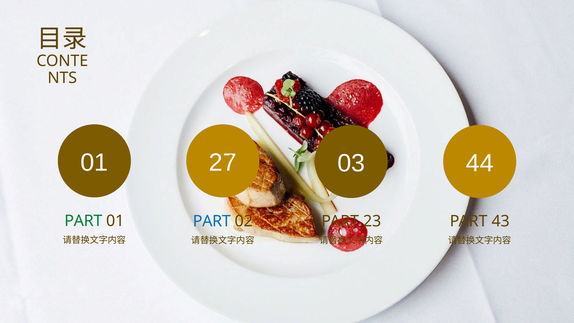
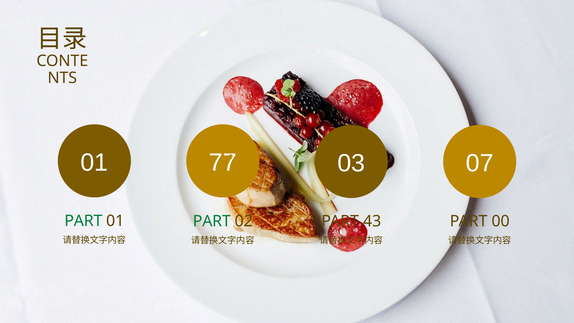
27: 27 -> 77
44: 44 -> 07
PART at (212, 221) colour: blue -> green
23: 23 -> 43
43: 43 -> 00
